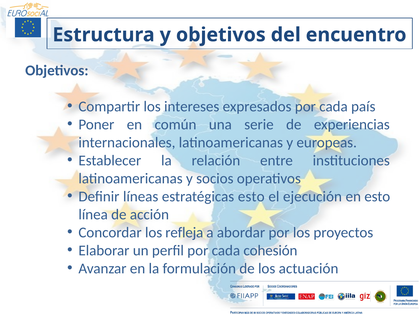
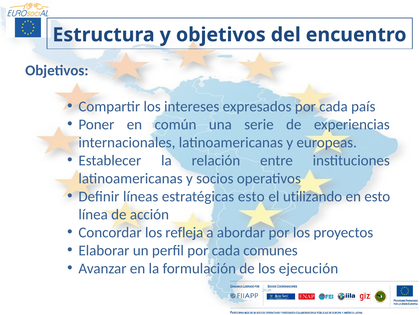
ejecución: ejecución -> utilizando
cohesión: cohesión -> comunes
actuación: actuación -> ejecución
